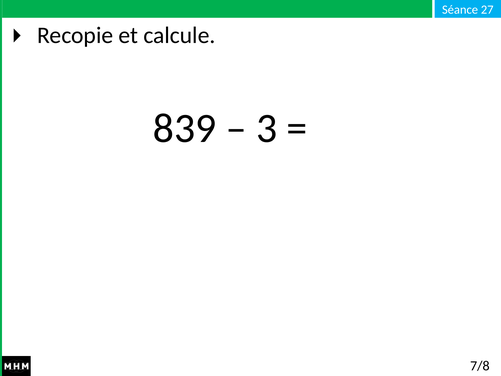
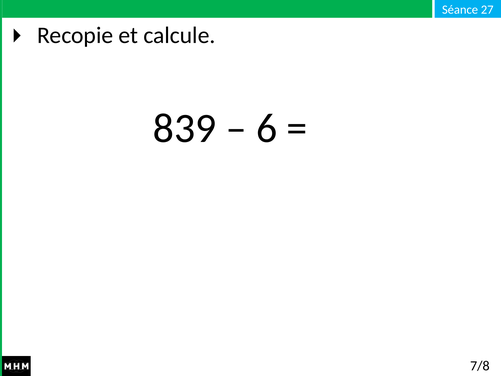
3: 3 -> 6
